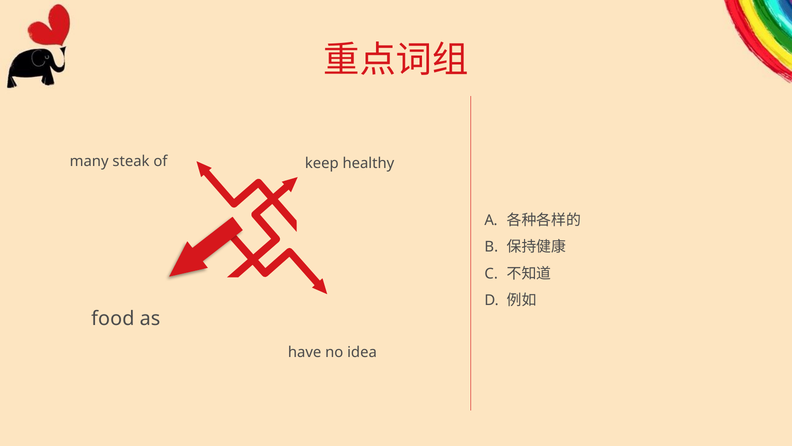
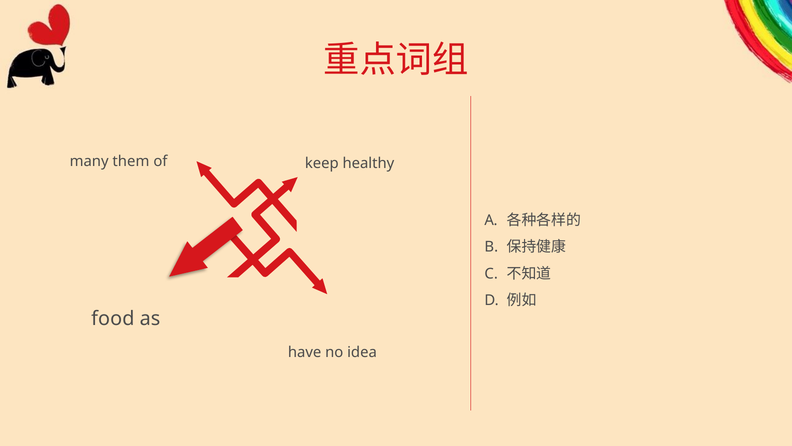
steak: steak -> them
